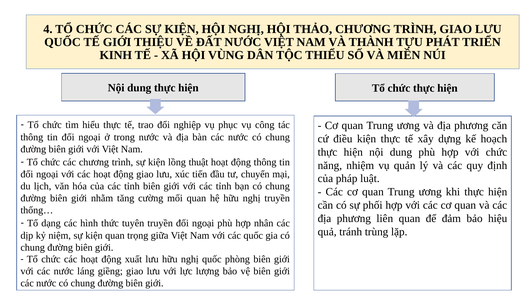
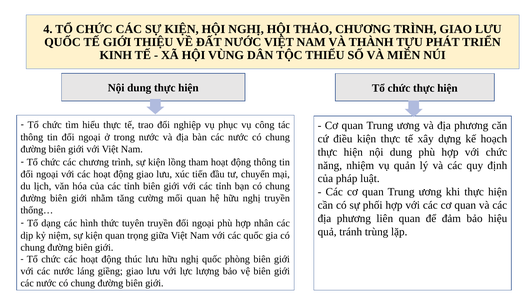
thuật: thuật -> tham
xuất: xuất -> thúc
